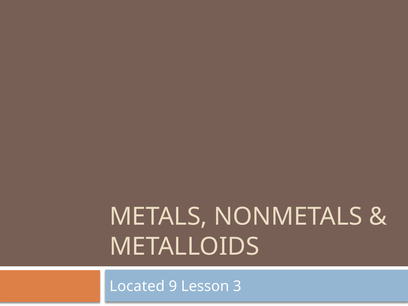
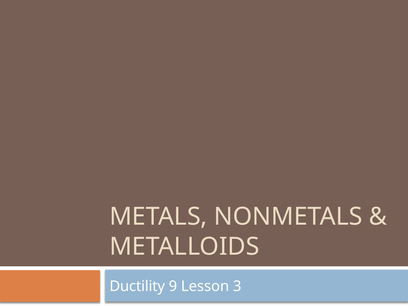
Located: Located -> Ductility
